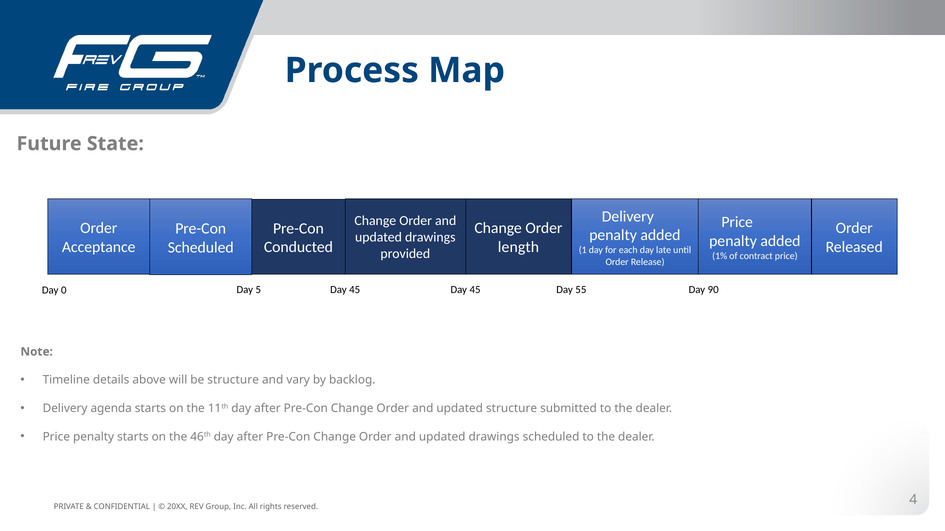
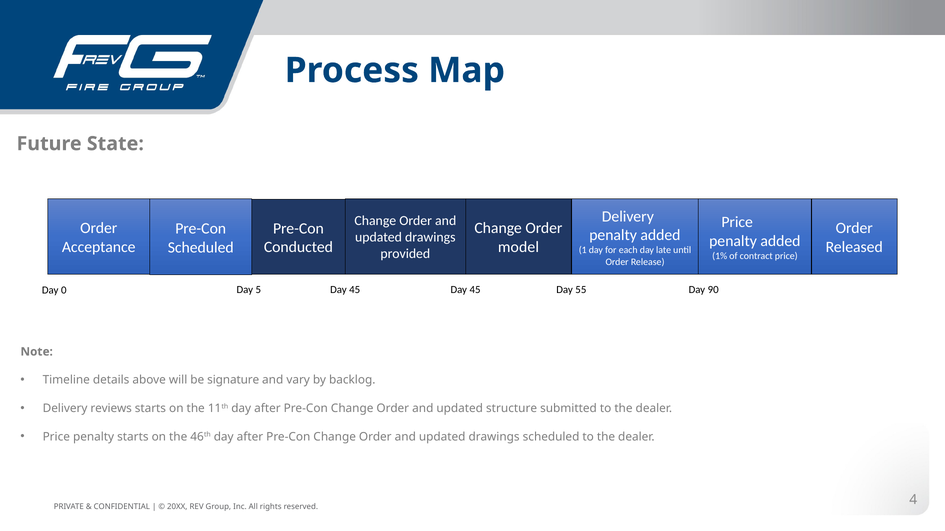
length: length -> model
be structure: structure -> signature
agenda: agenda -> reviews
